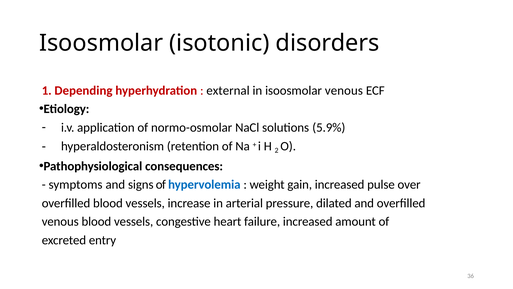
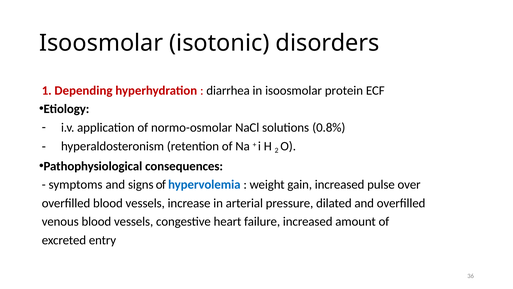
external: external -> diarrhea
isoosmolar venous: venous -> protein
5.9%: 5.9% -> 0.8%
